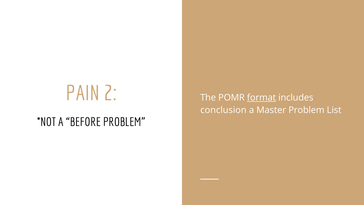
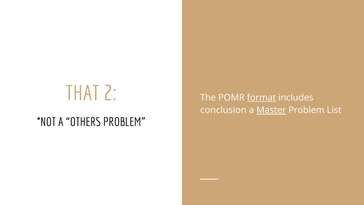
PAIN: PAIN -> THAT
Master underline: none -> present
BEFORE: BEFORE -> OTHERS
